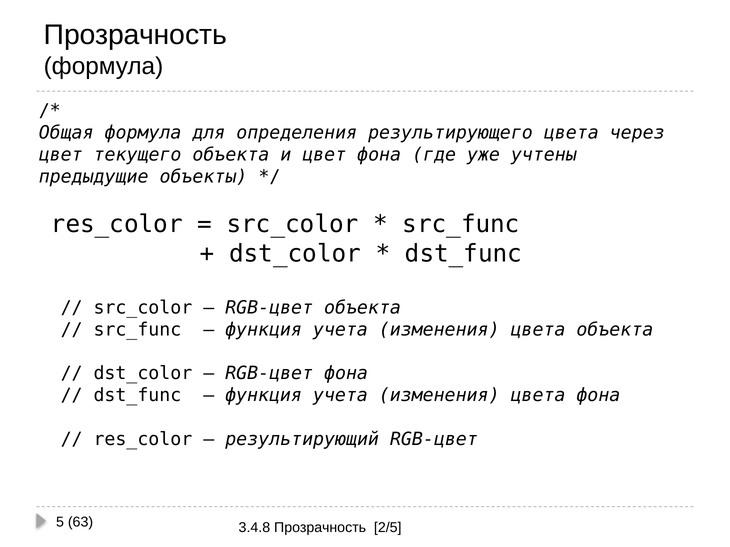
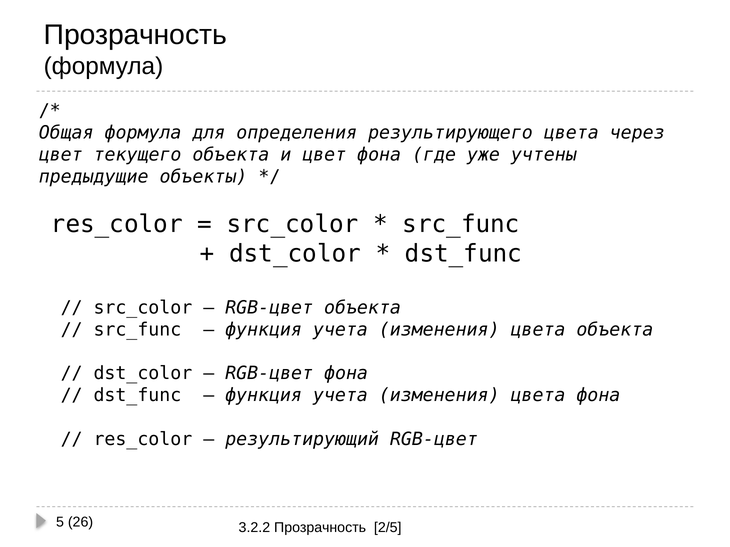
63: 63 -> 26
3.4.8: 3.4.8 -> 3.2.2
